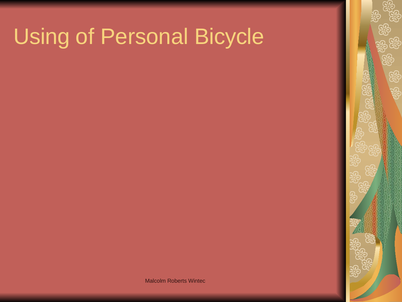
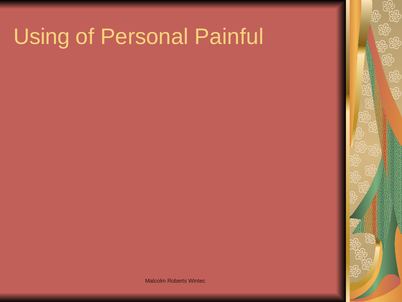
Bicycle: Bicycle -> Painful
